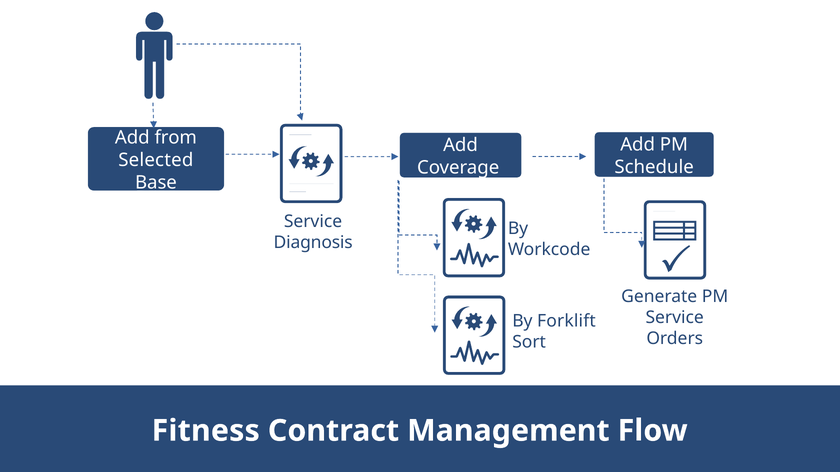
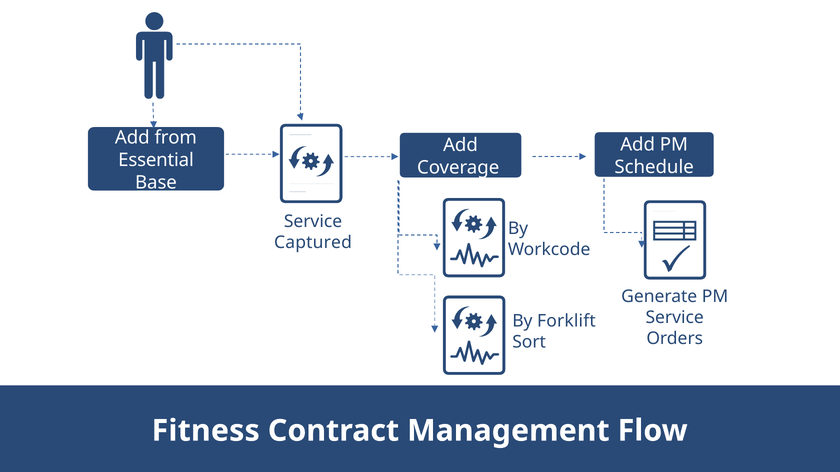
Selected: Selected -> Essential
Diagnosis: Diagnosis -> Captured
